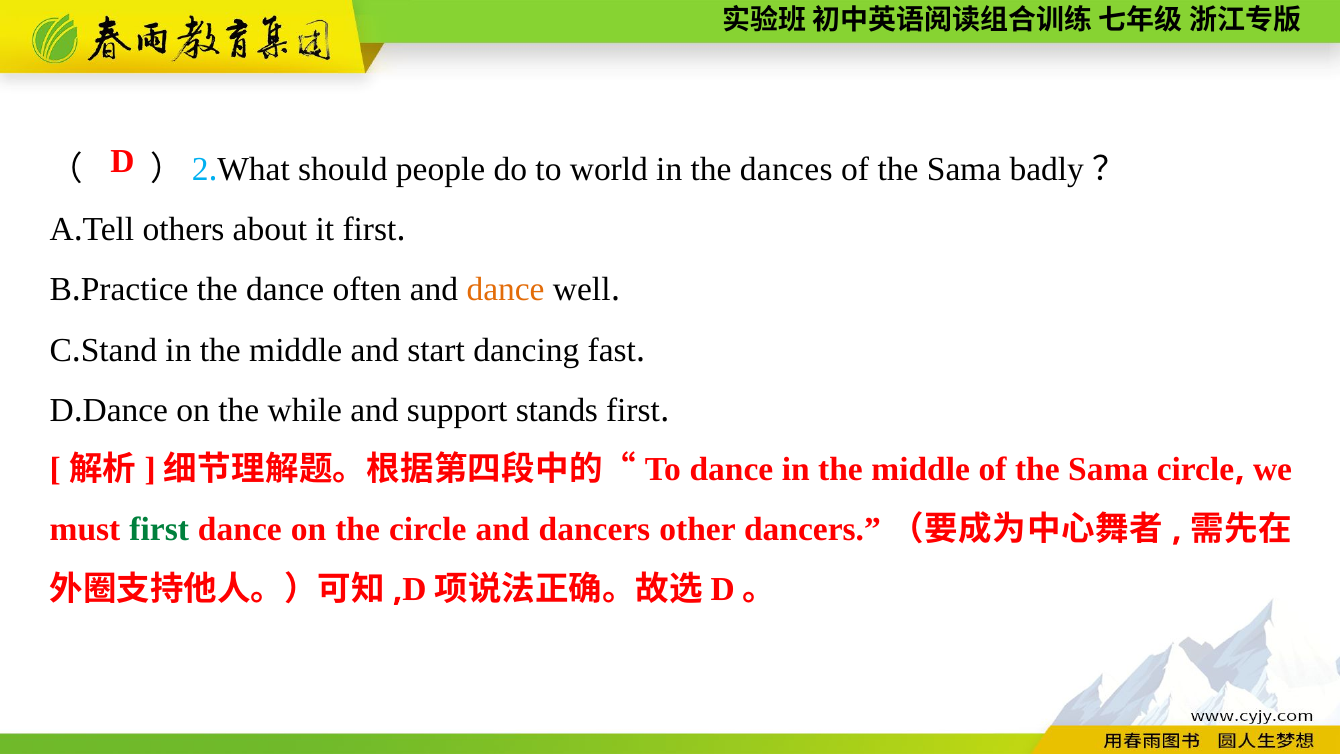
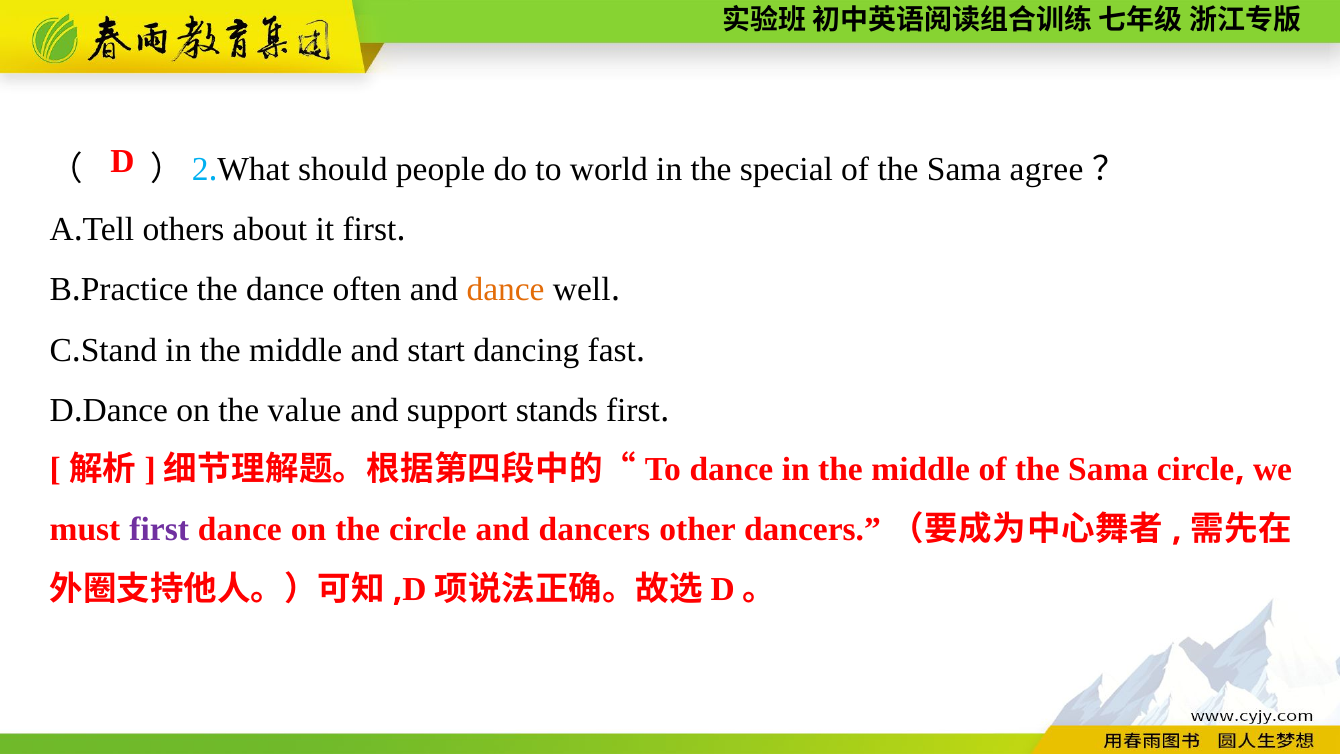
dances: dances -> special
badly: badly -> agree
while: while -> value
first at (159, 529) colour: green -> purple
